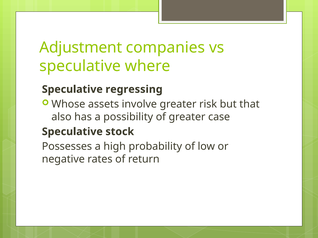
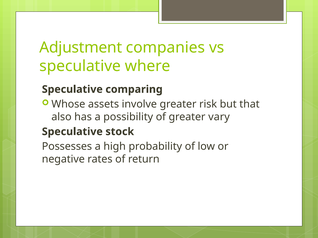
regressing: regressing -> comparing
case: case -> vary
